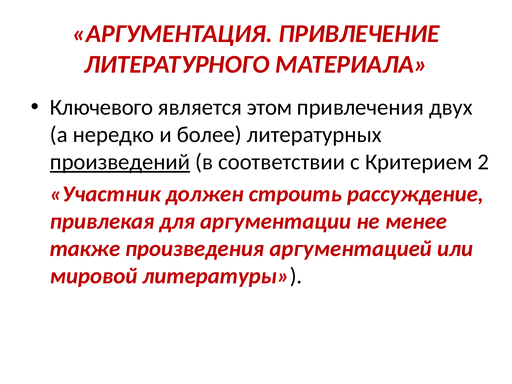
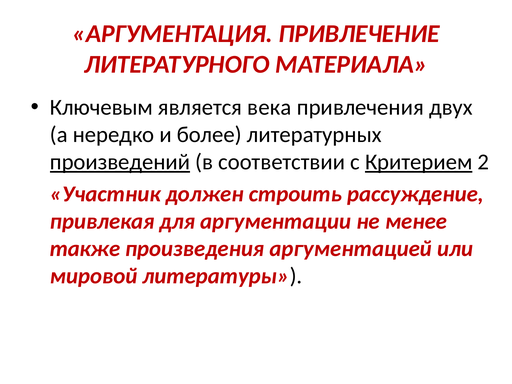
Ключевого: Ключевого -> Ключевым
этом: этом -> века
Критерием underline: none -> present
